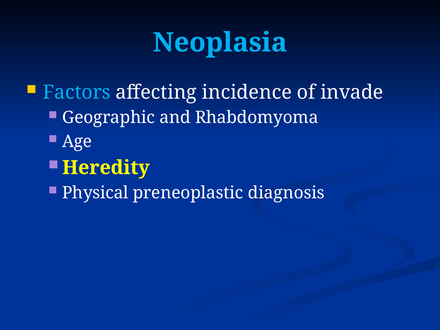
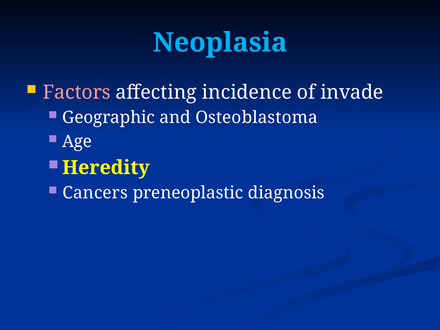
Factors colour: light blue -> pink
Rhabdomyoma: Rhabdomyoma -> Osteoblastoma
Physical: Physical -> Cancers
